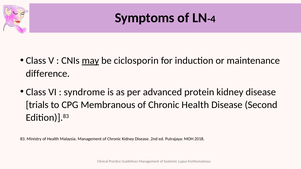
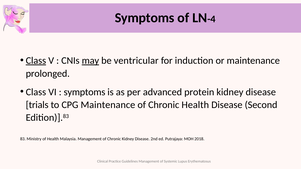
Class at (36, 61) underline: none -> present
ciclosporin: ciclosporin -> ventricular
difference: difference -> prolonged
syndrome at (84, 92): syndrome -> symptoms
CPG Membranous: Membranous -> Maintenance
